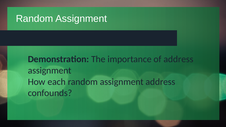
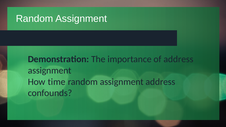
each: each -> time
